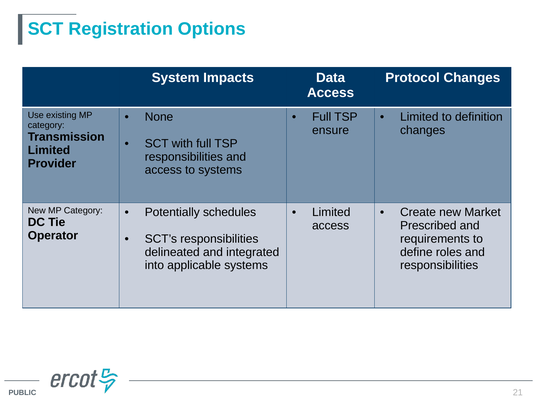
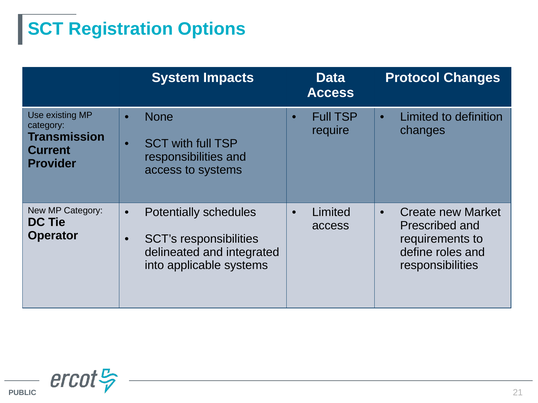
ensure: ensure -> require
Limited at (49, 150): Limited -> Current
